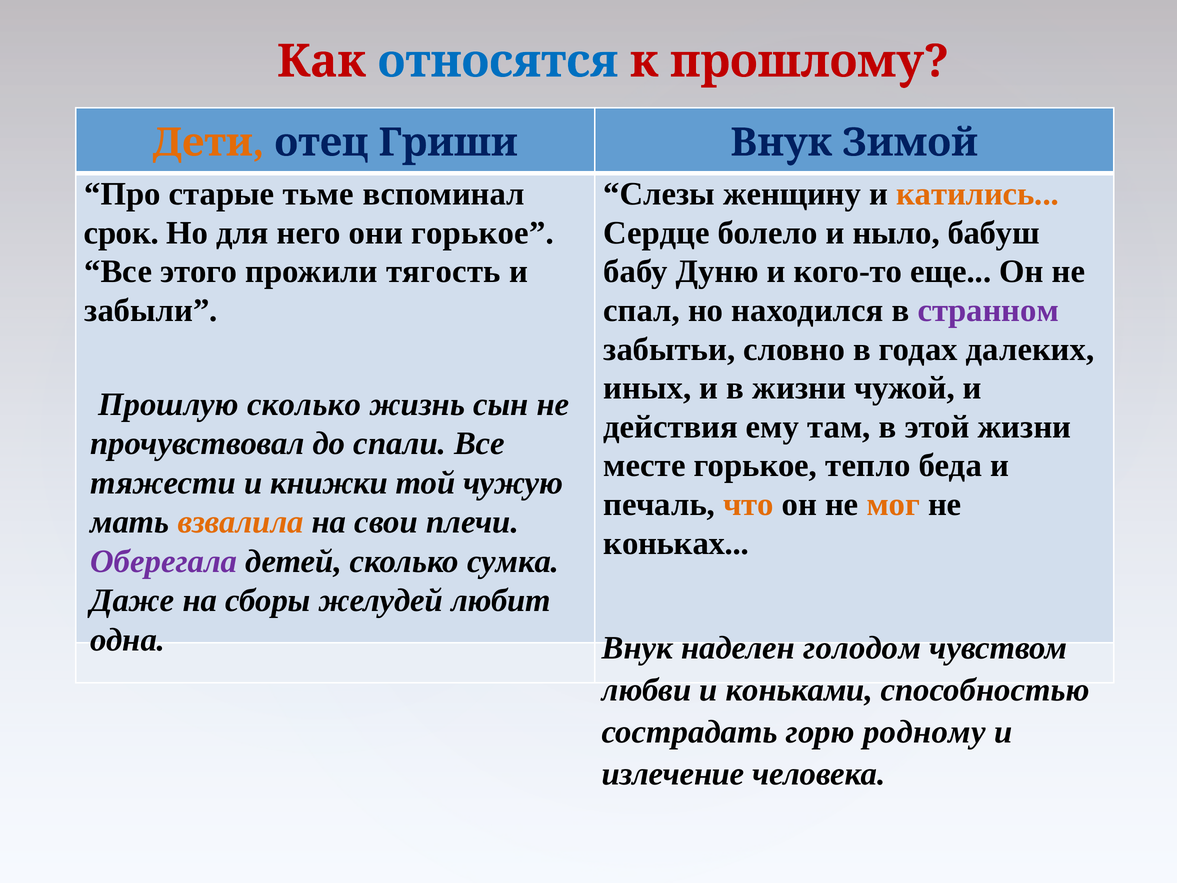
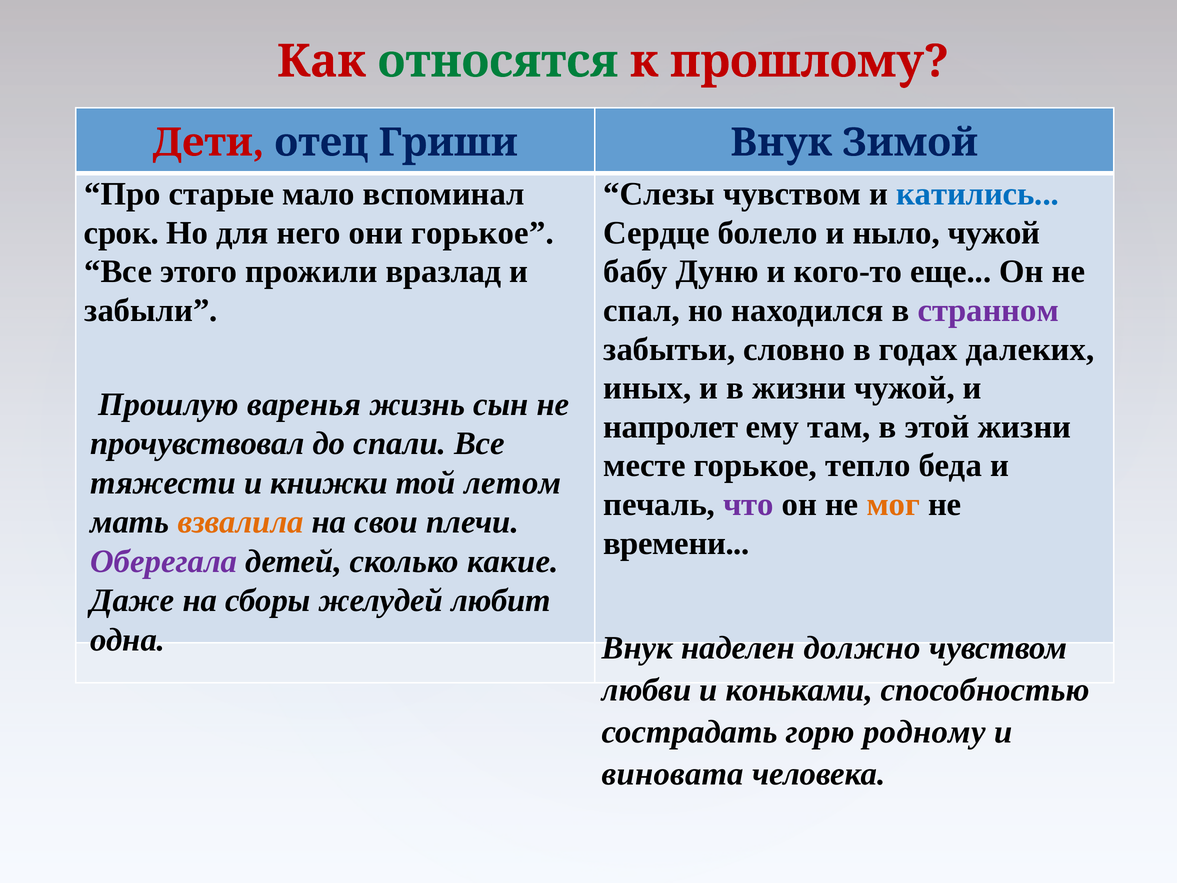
относятся colour: blue -> green
Дети colour: orange -> red
тьме: тьме -> мало
Слезы женщину: женщину -> чувством
катились colour: orange -> blue
ныло бабуш: бабуш -> чужой
тягость: тягость -> вразлад
Прошлую сколько: сколько -> варенья
действия: действия -> напролет
чужую: чужую -> летом
что colour: orange -> purple
коньках: коньках -> времени
сумка: сумка -> какие
голодом: голодом -> должно
излечение: излечение -> виновата
